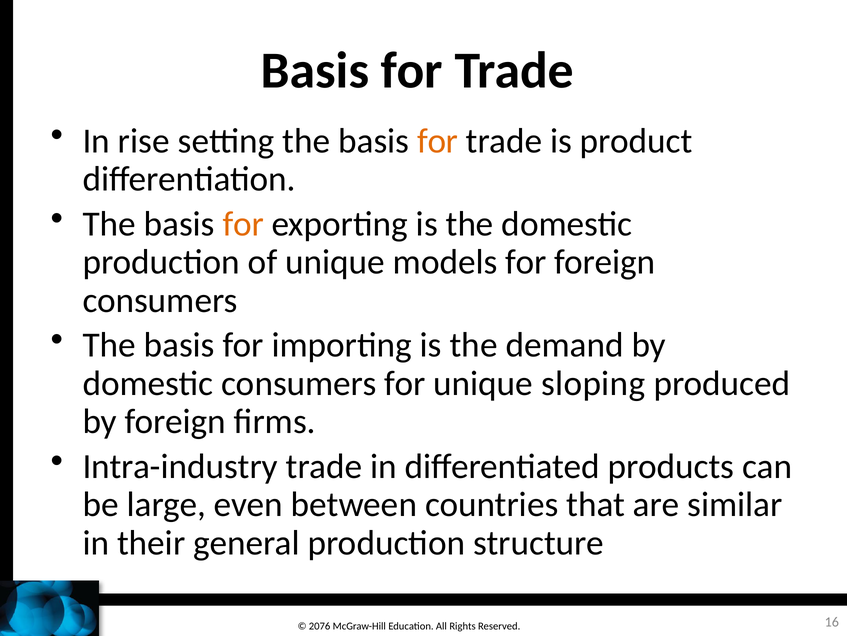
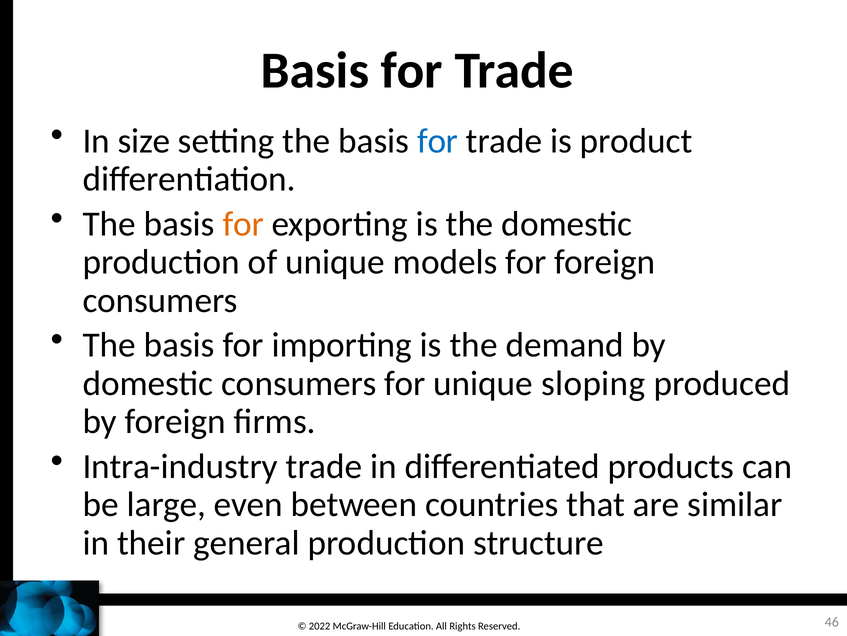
rise: rise -> size
for at (438, 141) colour: orange -> blue
2076: 2076 -> 2022
16: 16 -> 46
